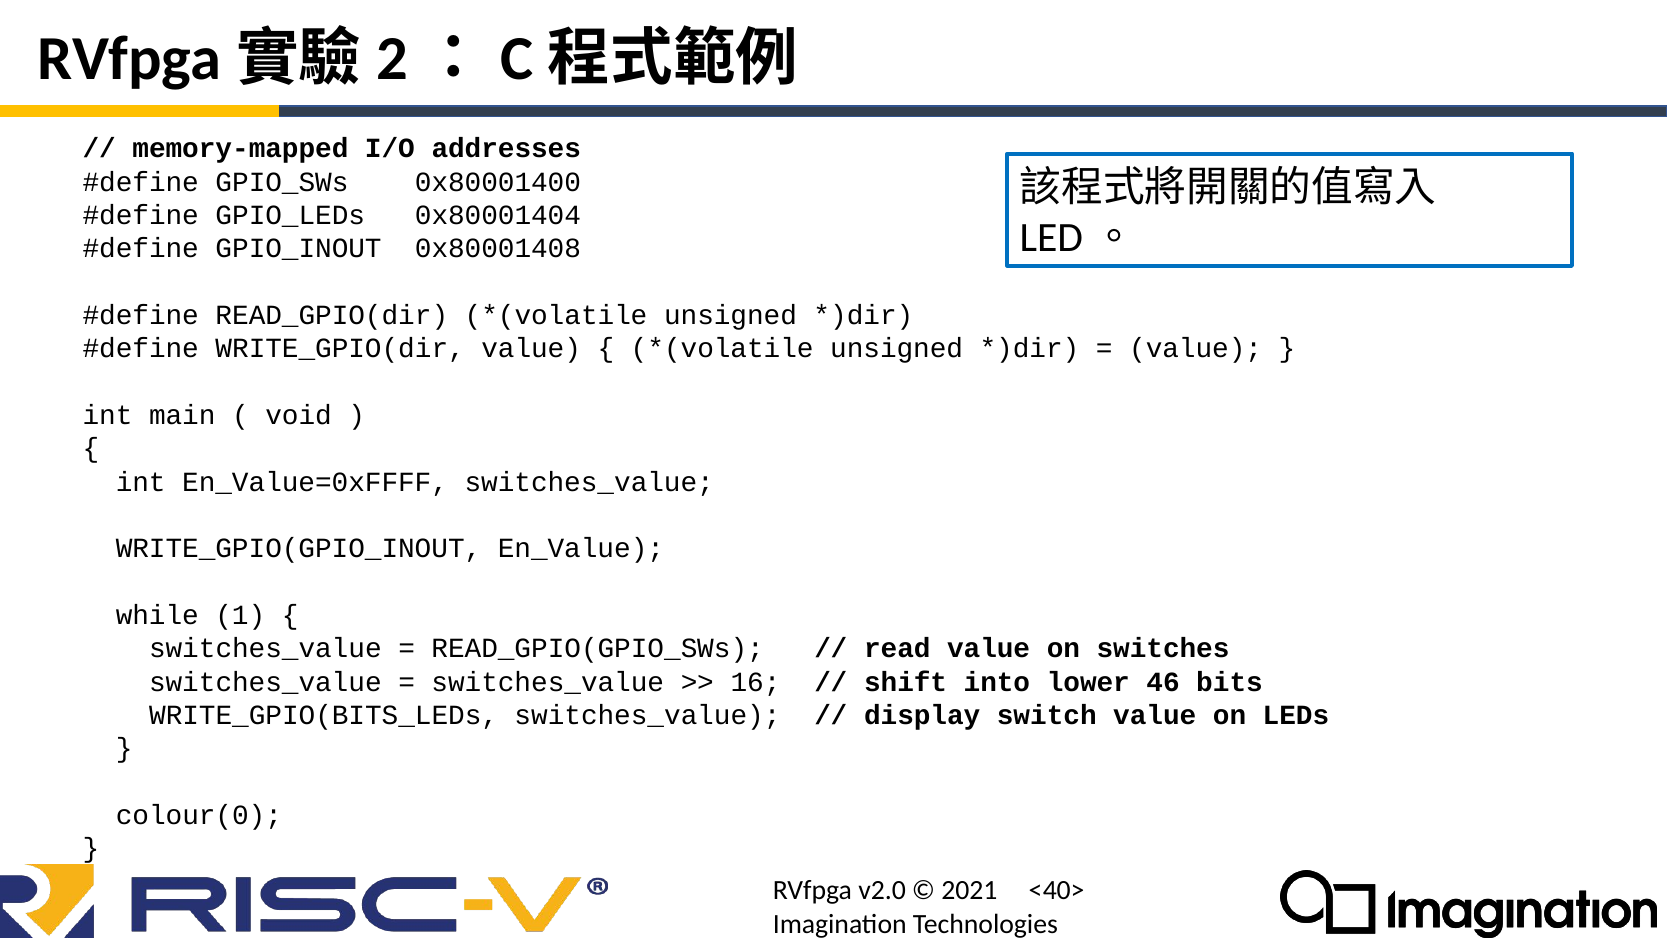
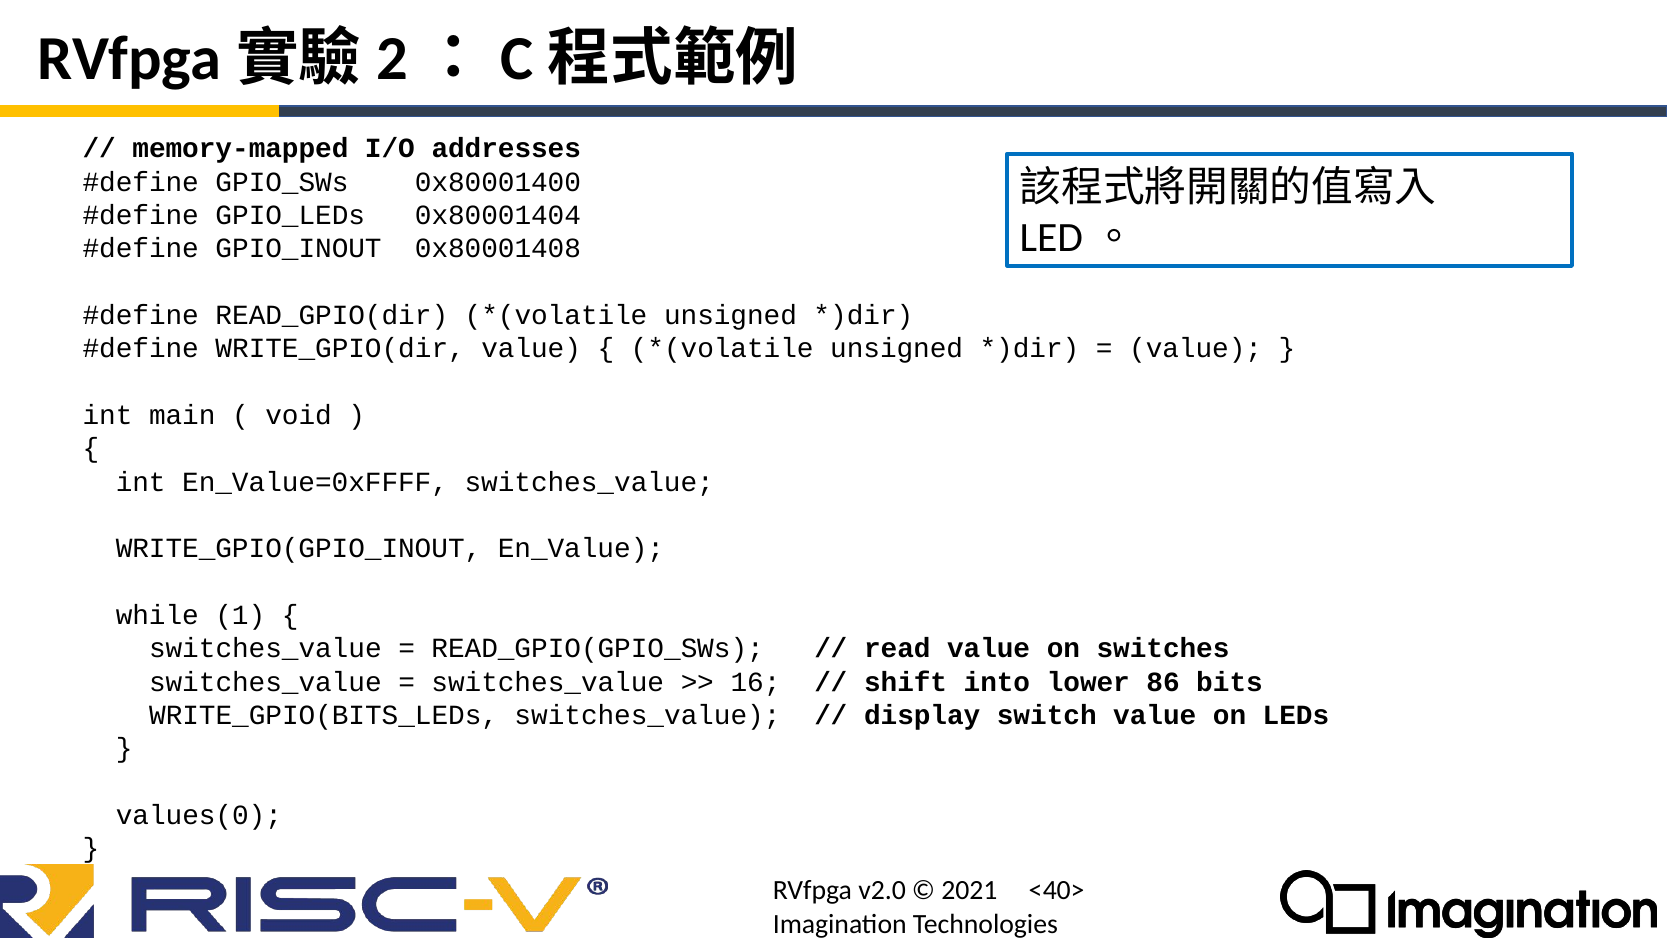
46: 46 -> 86
colour(0: colour(0 -> values(0
